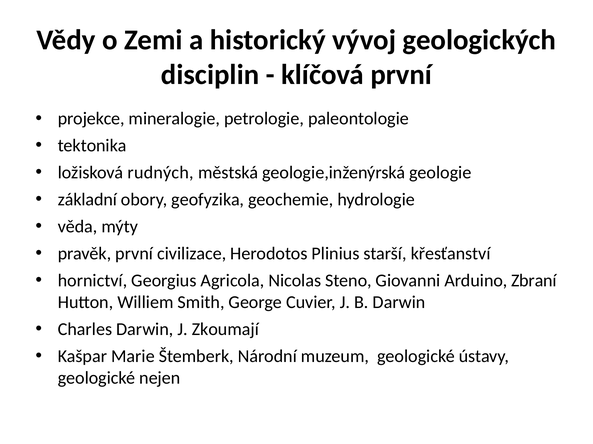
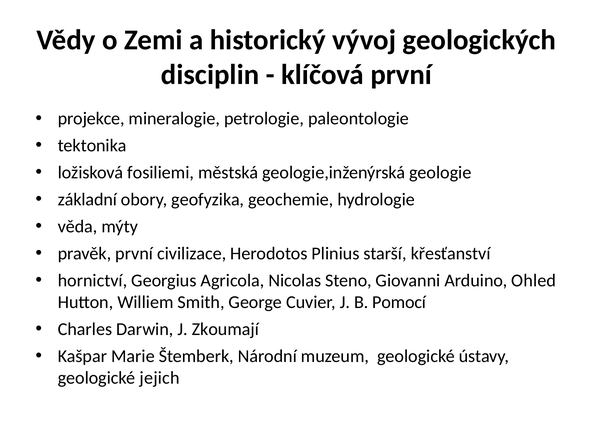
rudných: rudných -> fosiliemi
Zbraní: Zbraní -> Ohled
B Darwin: Darwin -> Pomocí
nejen: nejen -> jejich
